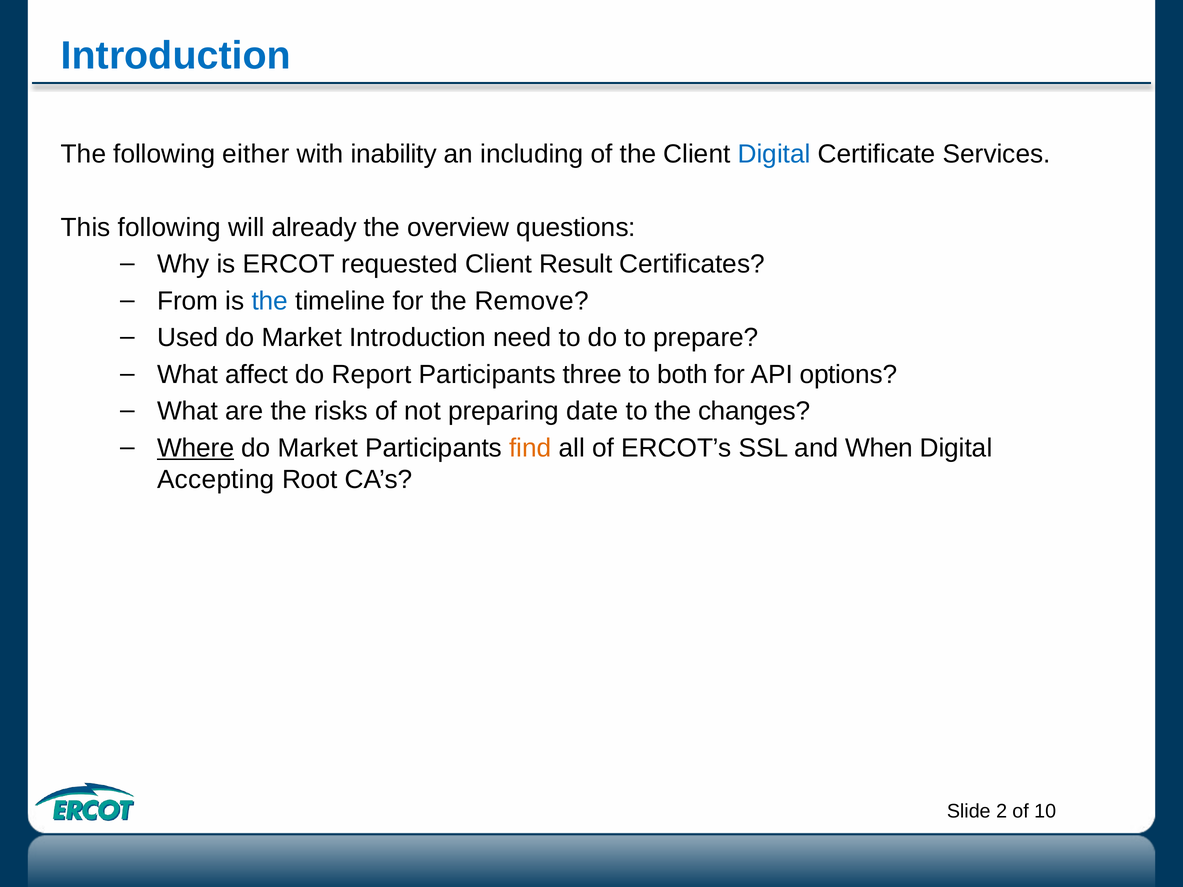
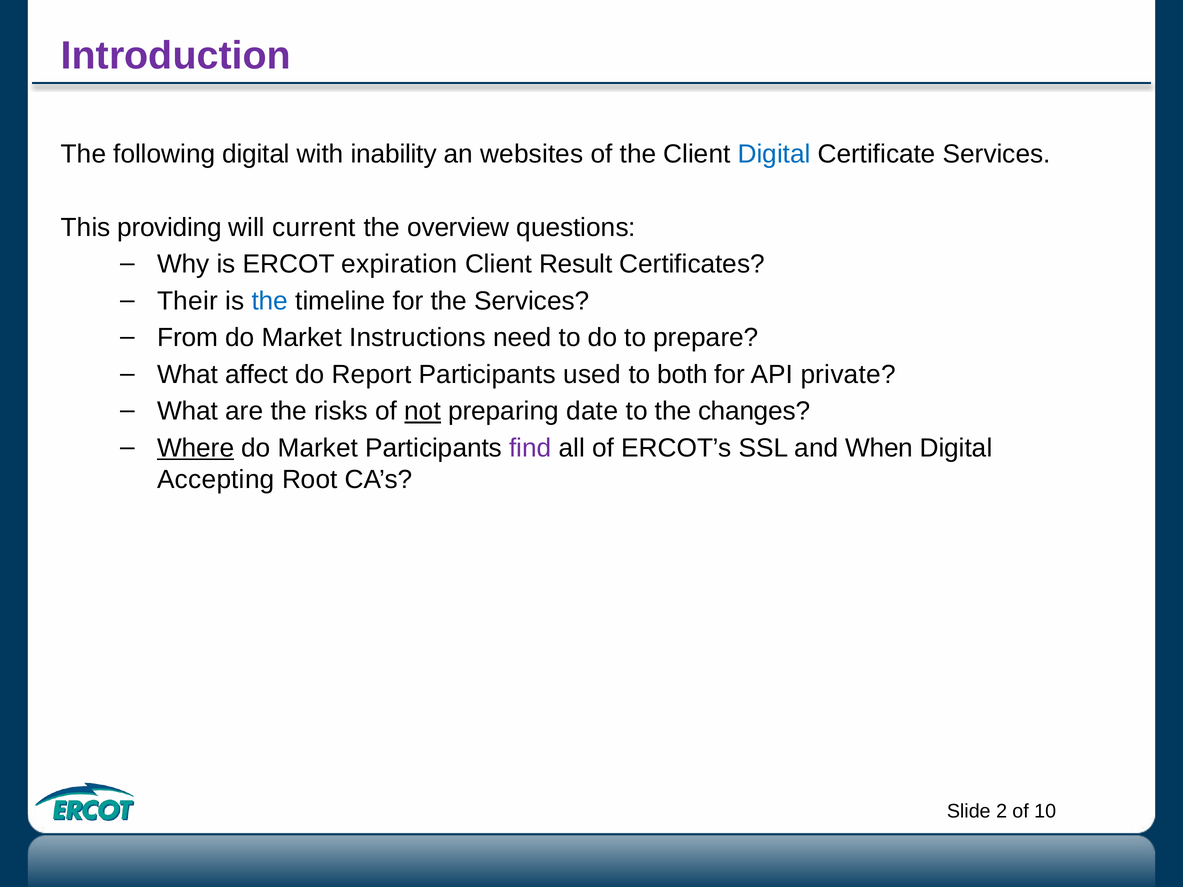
Introduction at (176, 56) colour: blue -> purple
following either: either -> digital
including: including -> websites
This following: following -> providing
already: already -> current
requested: requested -> expiration
From: From -> Their
the Remove: Remove -> Services
Used: Used -> From
Market Introduction: Introduction -> Instructions
three: three -> used
options: options -> private
not underline: none -> present
find colour: orange -> purple
